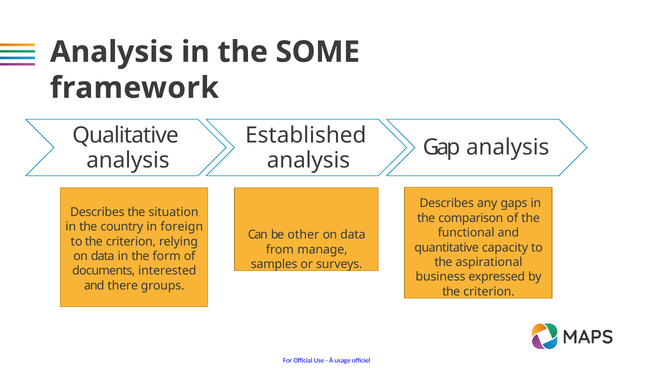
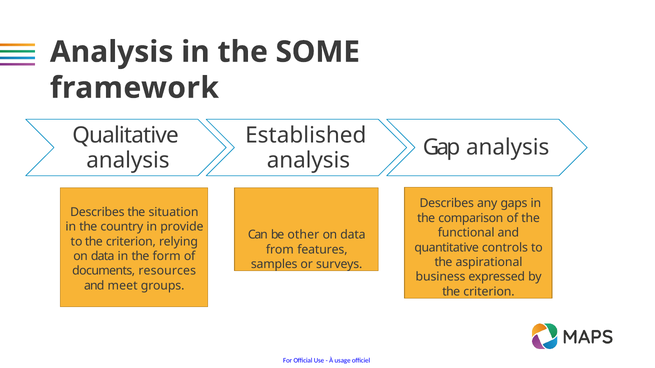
foreign: foreign -> provide
capacity: capacity -> controls
manage: manage -> features
interested: interested -> resources
there: there -> meet
